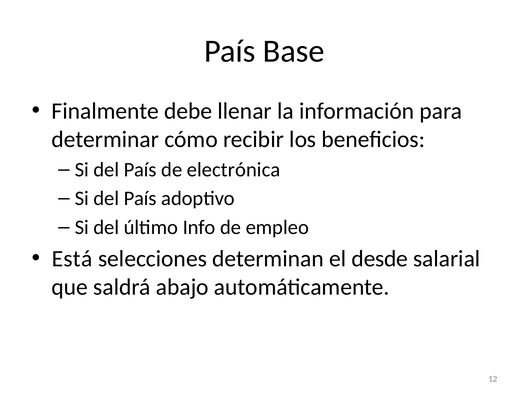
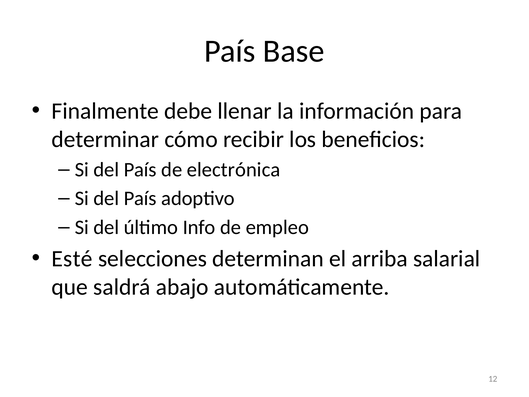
Está: Está -> Esté
desde: desde -> arriba
